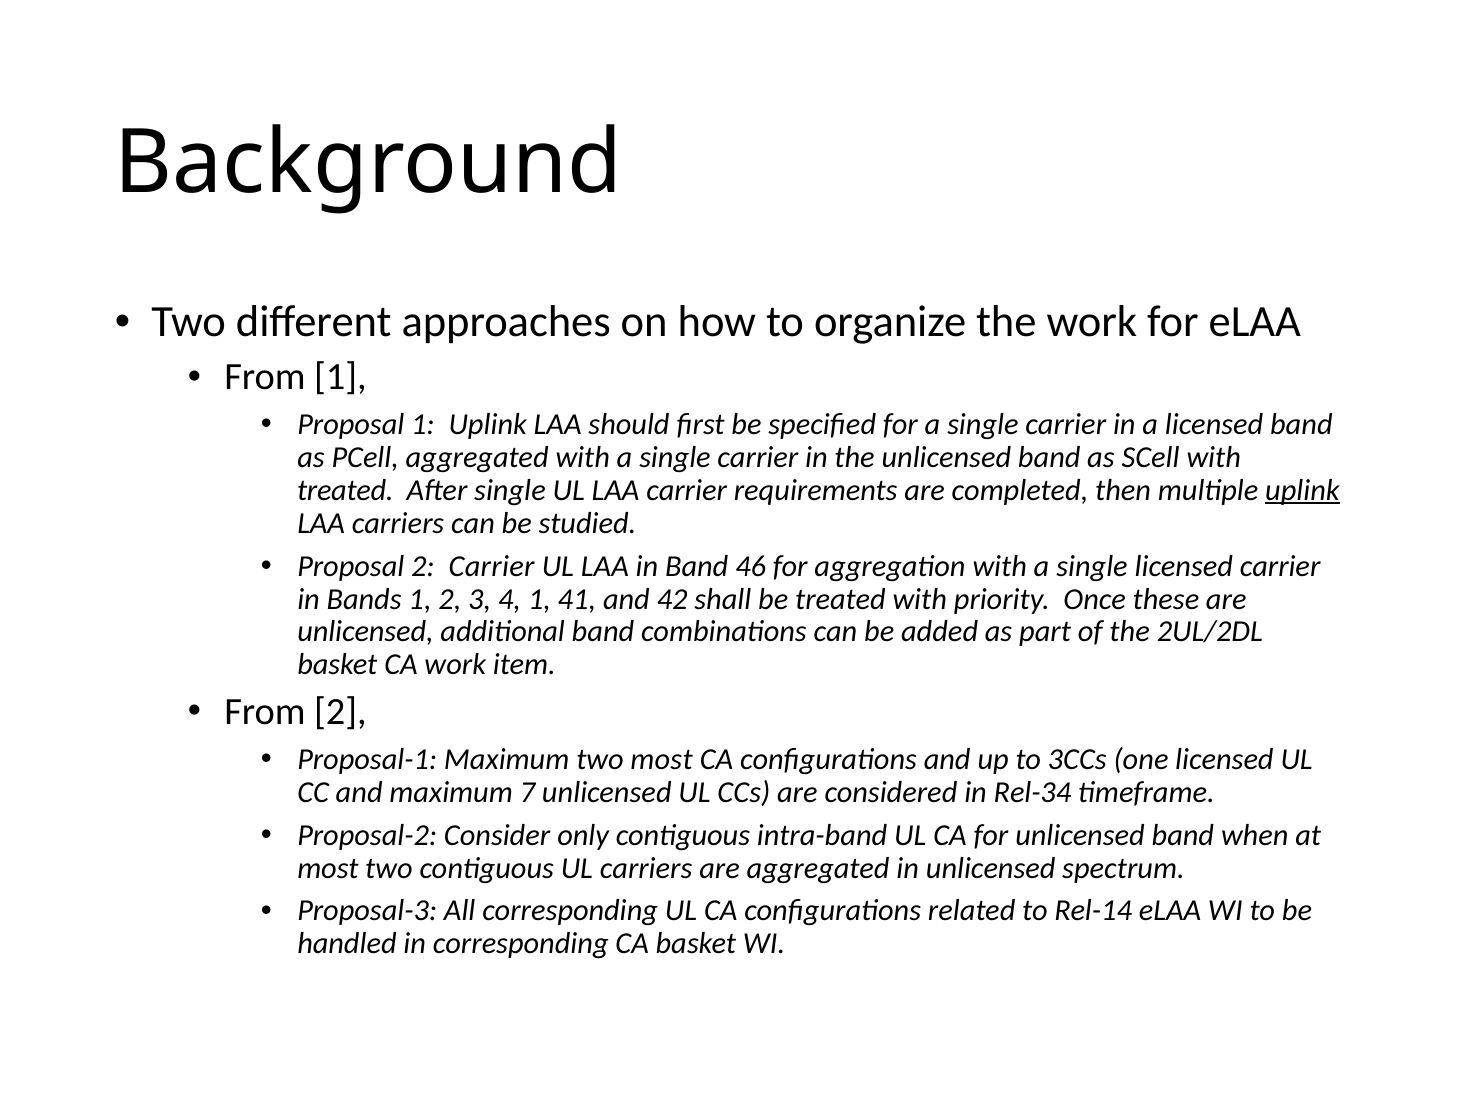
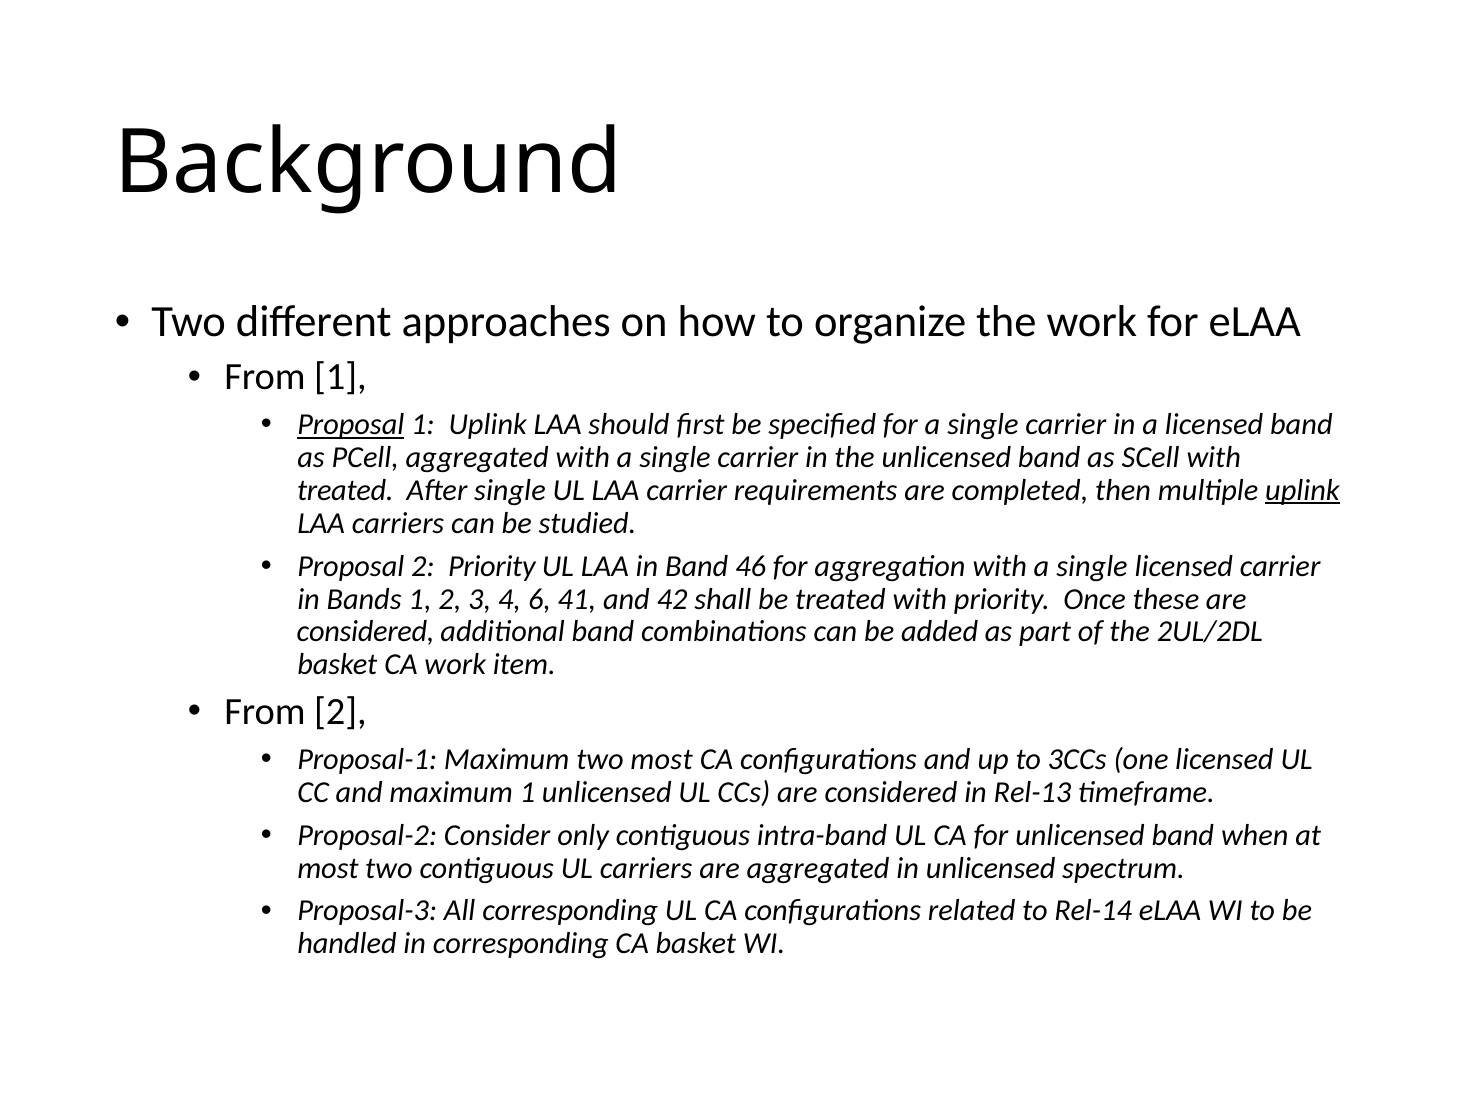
Proposal at (351, 425) underline: none -> present
2 Carrier: Carrier -> Priority
4 1: 1 -> 6
unlicensed at (365, 632): unlicensed -> considered
maximum 7: 7 -> 1
Rel-34: Rel-34 -> Rel-13
